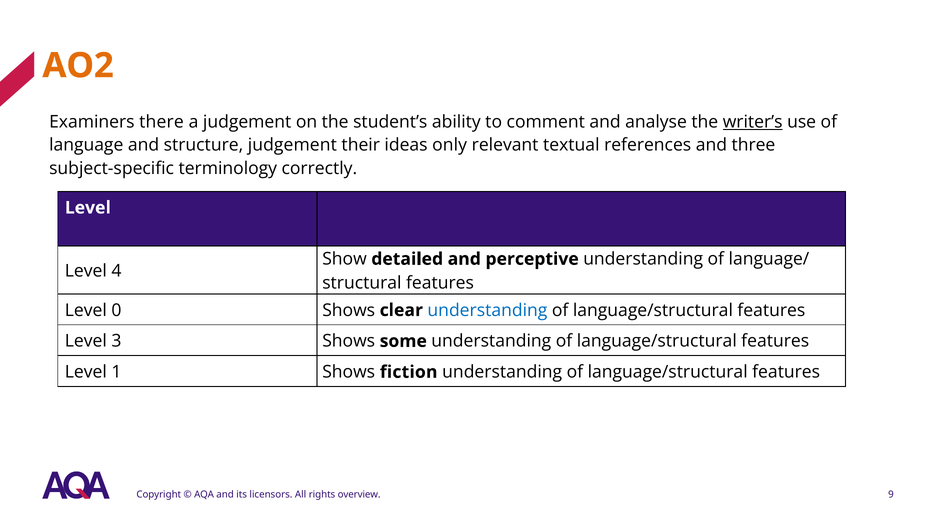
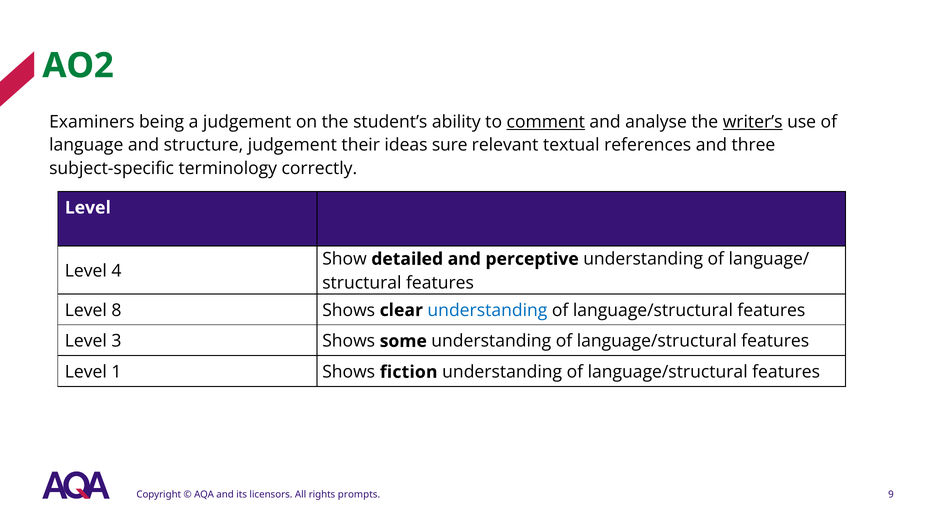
AO2 colour: orange -> green
there: there -> being
comment underline: none -> present
only: only -> sure
0: 0 -> 8
overview: overview -> prompts
